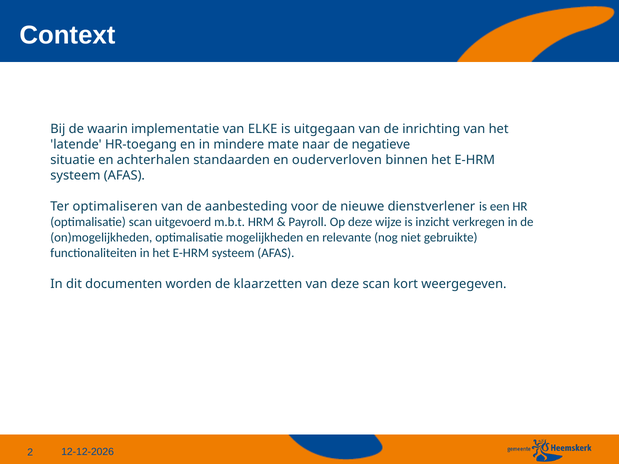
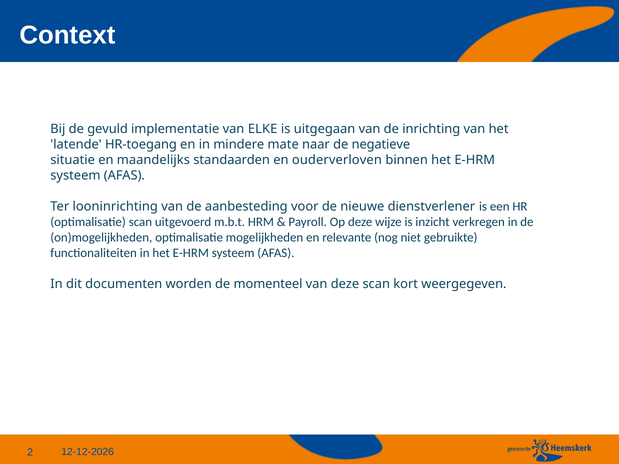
waarin: waarin -> gevuld
achterhalen: achterhalen -> maandelijks
optimaliseren: optimaliseren -> looninrichting
klaarzetten: klaarzetten -> momenteel
